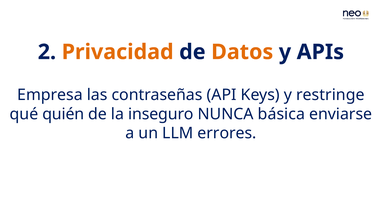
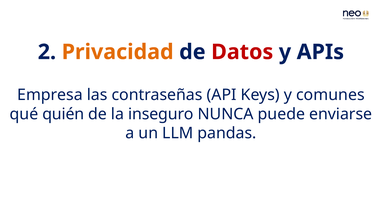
Datos colour: orange -> red
restringe: restringe -> comunes
básica: básica -> puede
errores: errores -> pandas
